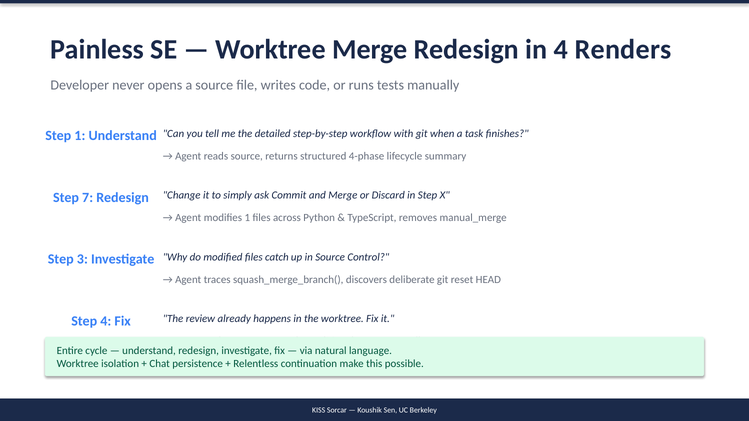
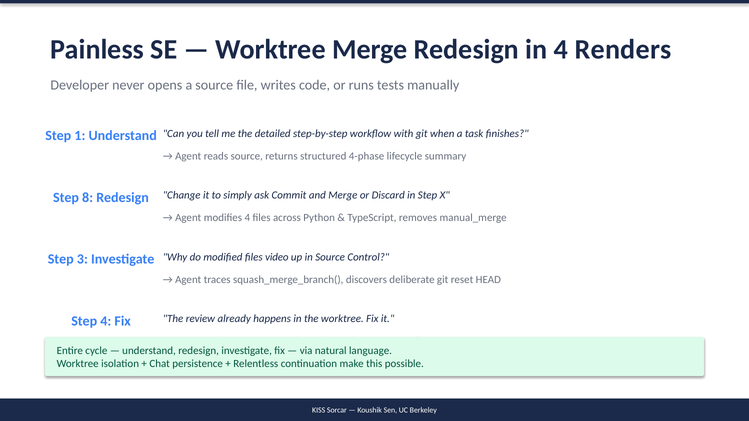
7: 7 -> 8
modifies 1: 1 -> 4
catch: catch -> video
